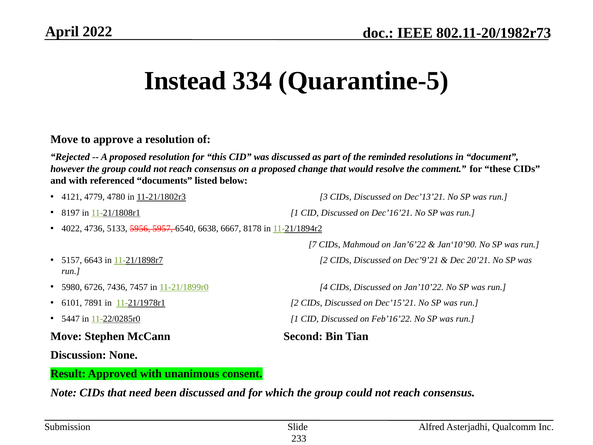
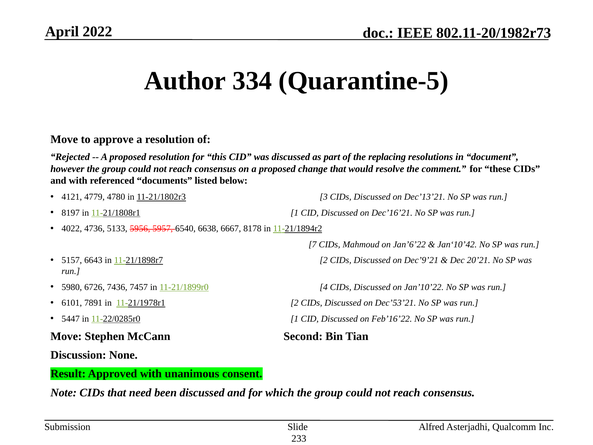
Instead: Instead -> Author
reminded: reminded -> replacing
Jan‘10’90: Jan‘10’90 -> Jan‘10’42
Dec’15’21: Dec’15’21 -> Dec’53’21
